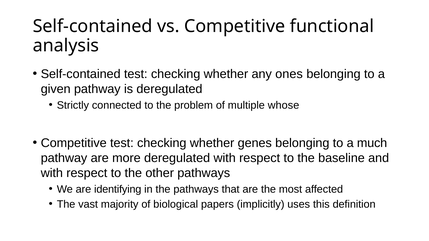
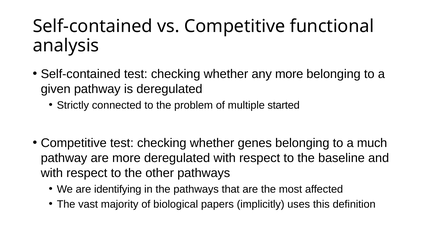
any ones: ones -> more
whose: whose -> started
